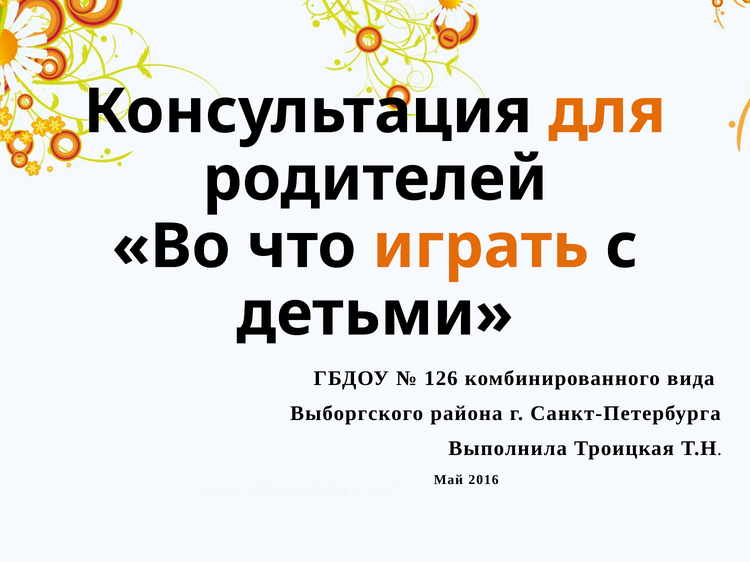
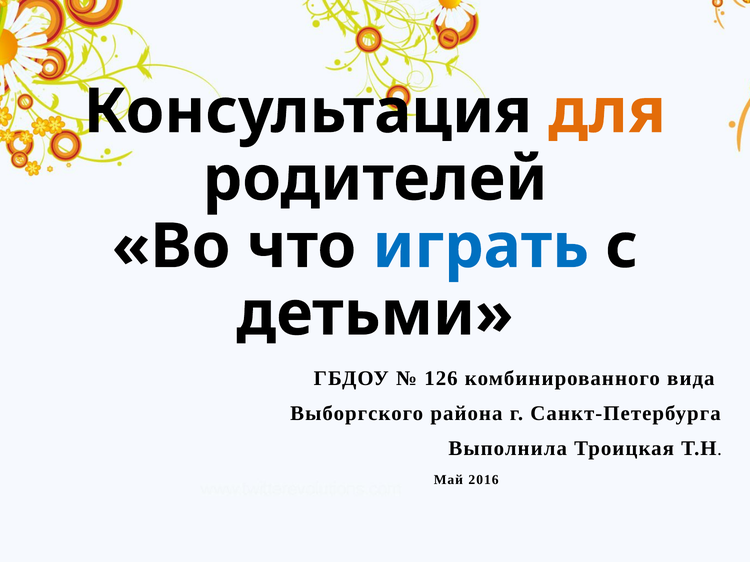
играть colour: orange -> blue
